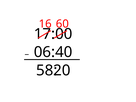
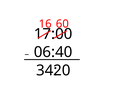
58: 58 -> 34
